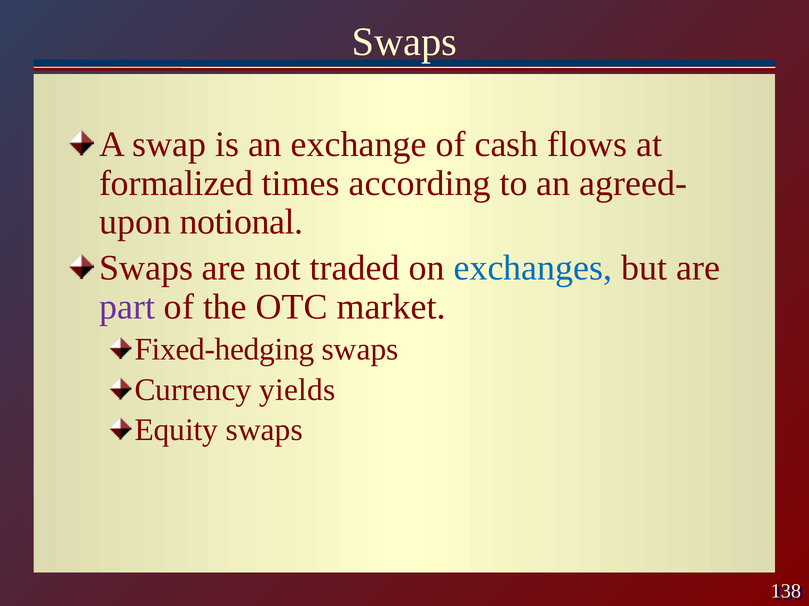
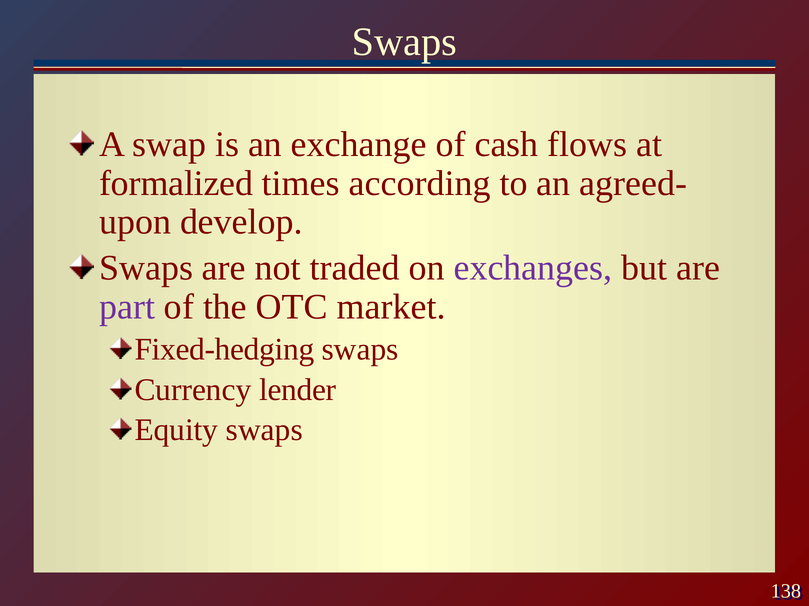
notional: notional -> develop
exchanges colour: blue -> purple
yields: yields -> lender
